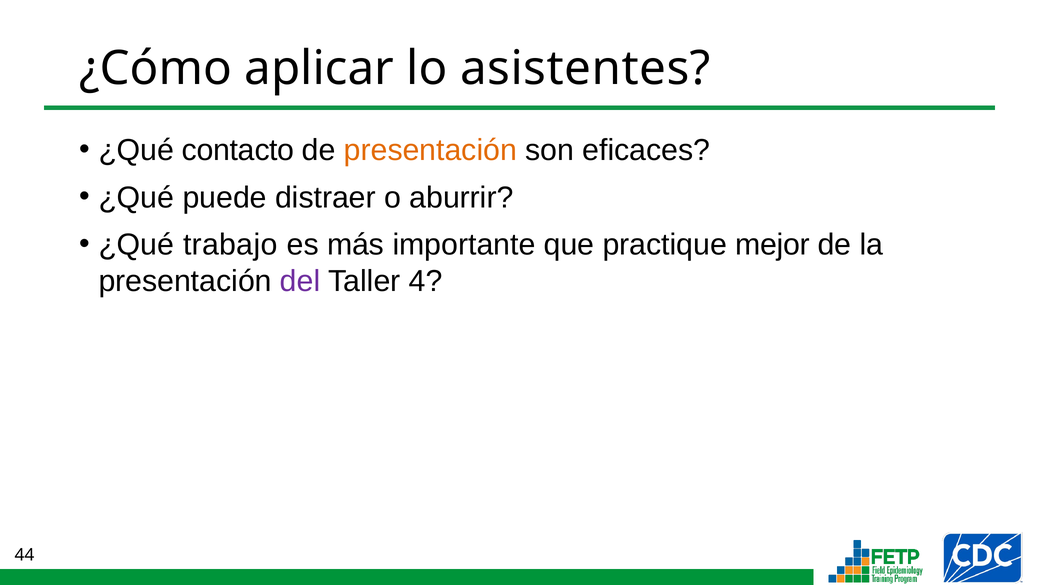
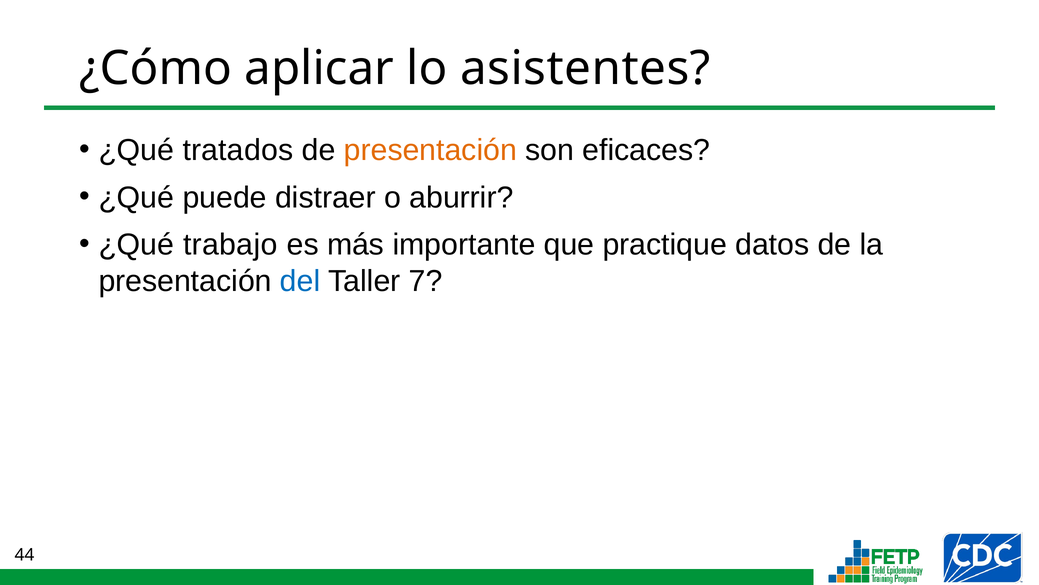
contacto: contacto -> tratados
mejor: mejor -> datos
del colour: purple -> blue
4: 4 -> 7
